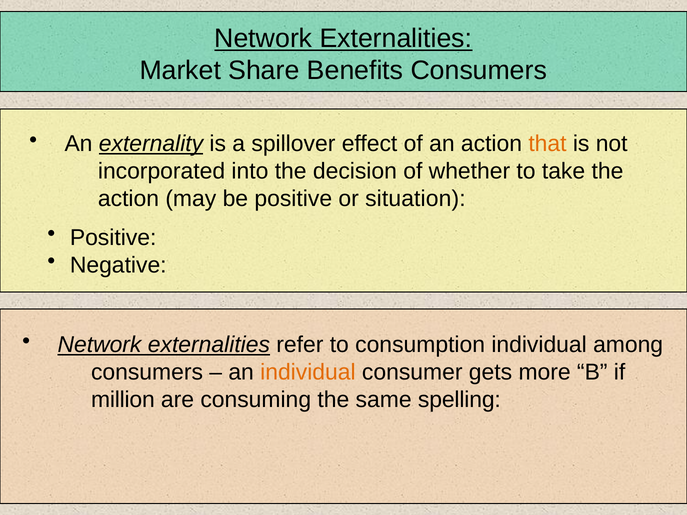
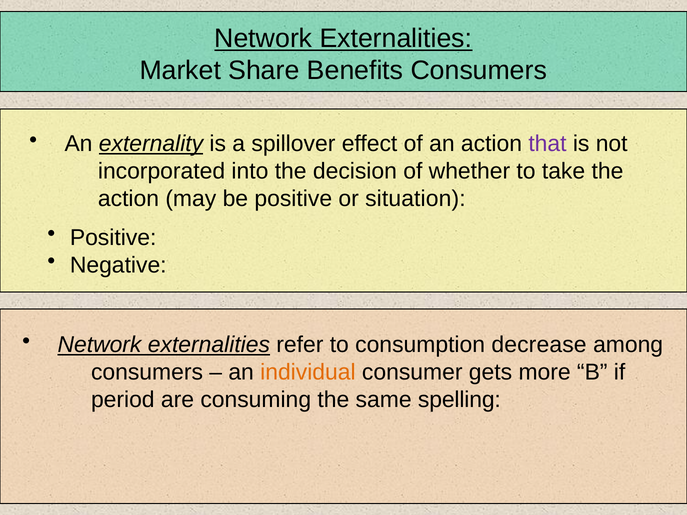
that colour: orange -> purple
consumption individual: individual -> decrease
million: million -> period
